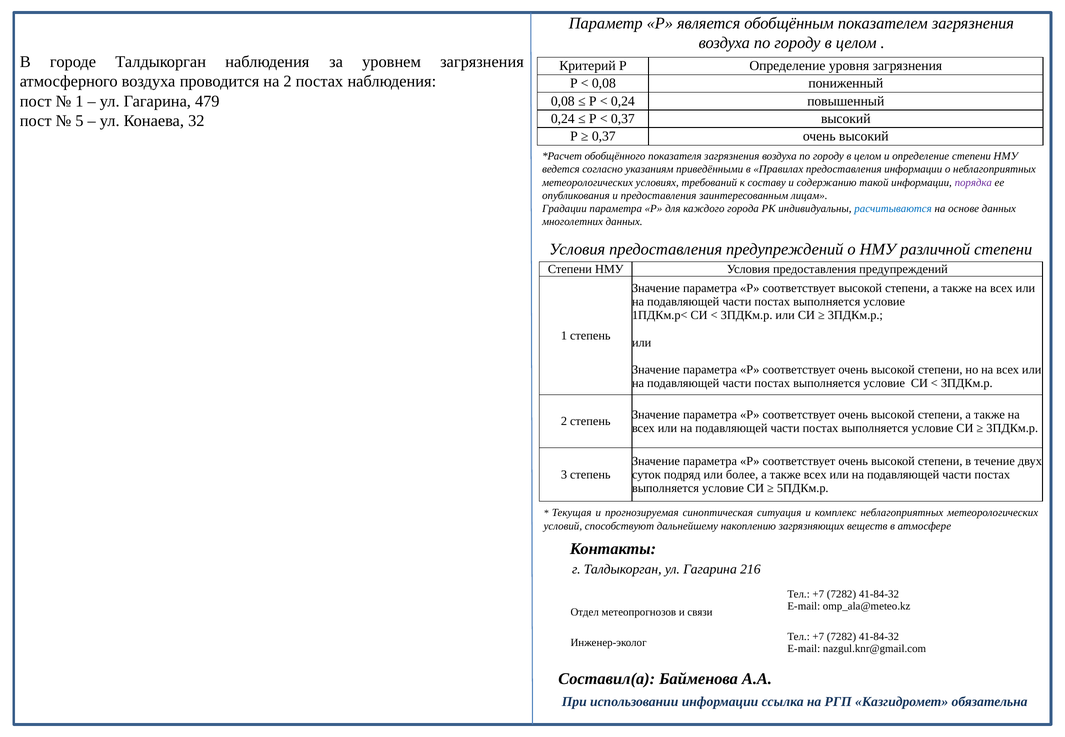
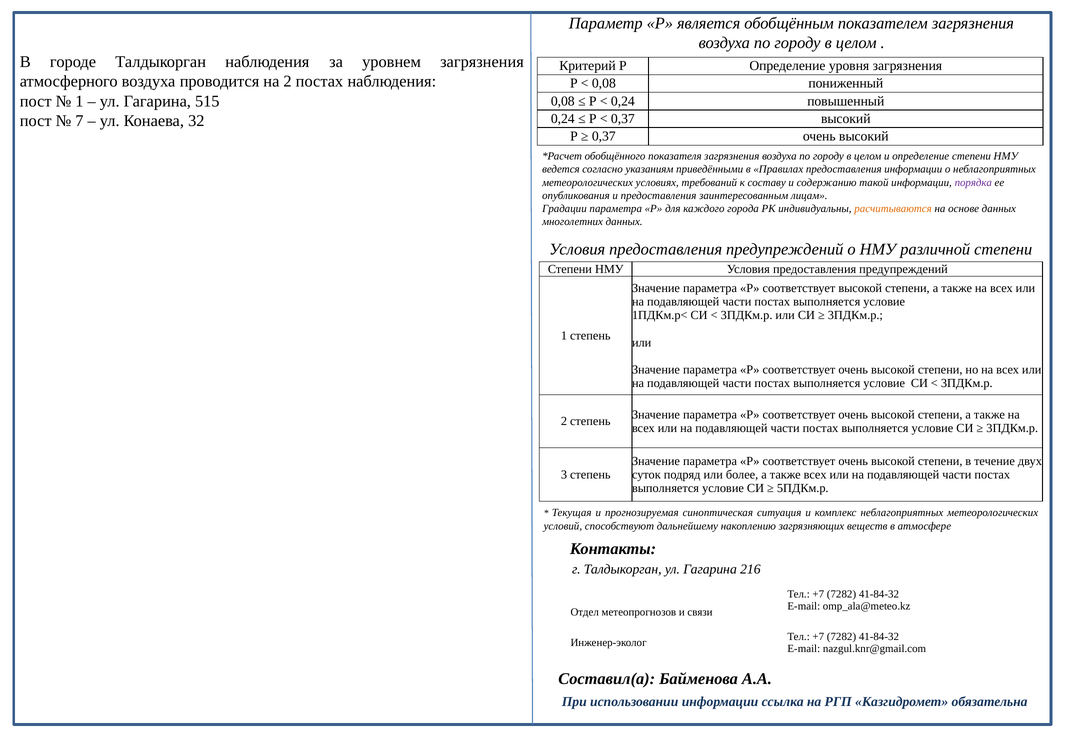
479: 479 -> 515
5: 5 -> 7
расчитываются colour: blue -> orange
